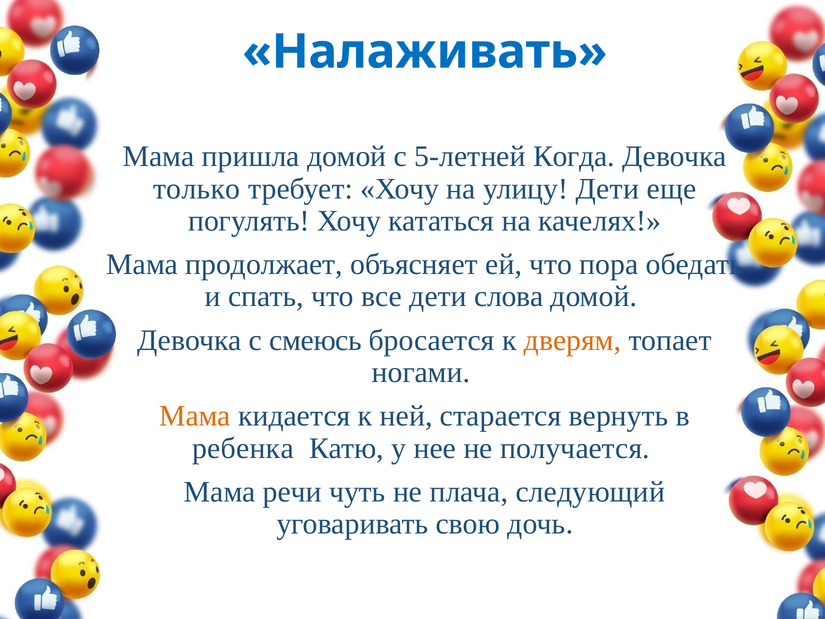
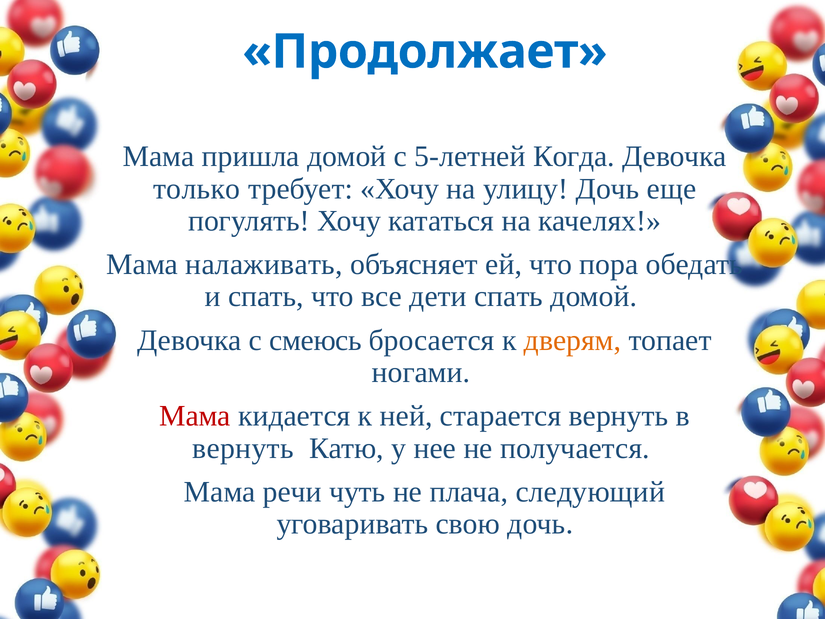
Налаживать: Налаживать -> Продолжает
улицу Дети: Дети -> Дочь
продолжает: продолжает -> налаживать
дети слова: слова -> спать
Мама at (195, 416) colour: orange -> red
ребенка at (243, 448): ребенка -> вернуть
